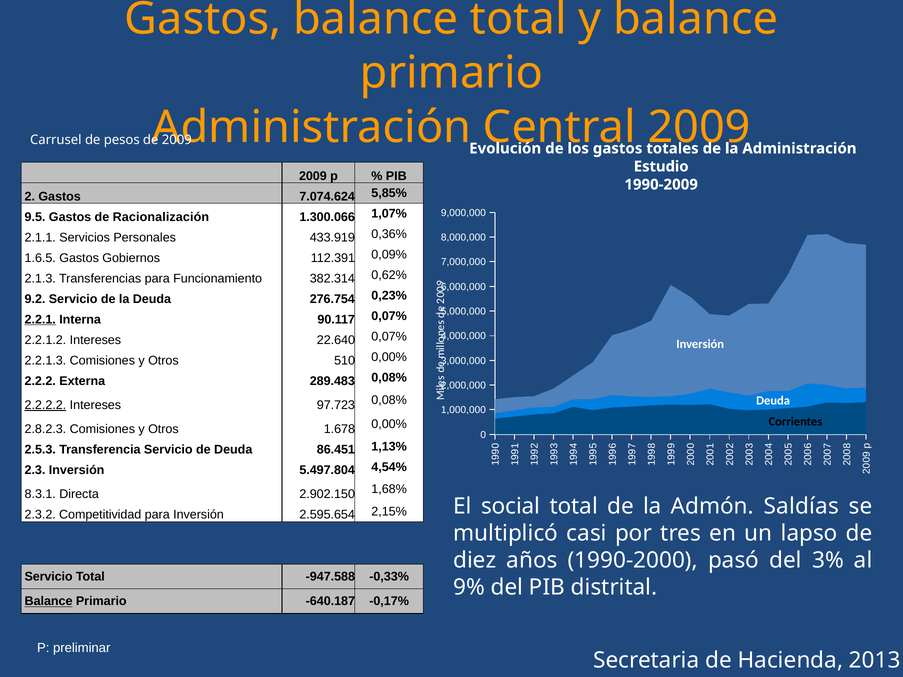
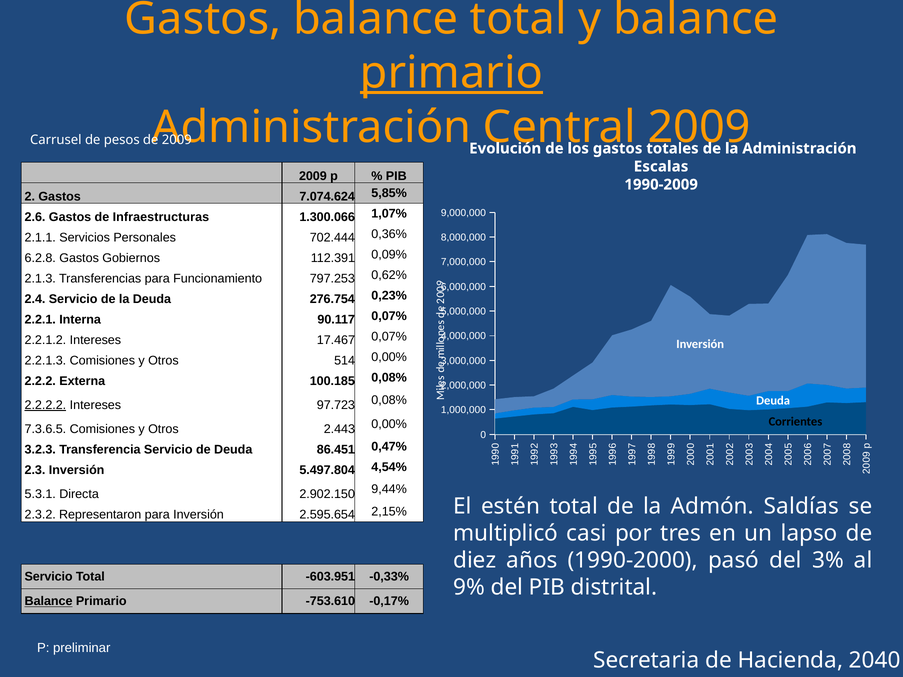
primario at (451, 73) underline: none -> present
Estudio: Estudio -> Escalas
9.5: 9.5 -> 2.6
Racionalización: Racionalización -> Infraestructuras
433.919: 433.919 -> 702.444
1.6.5: 1.6.5 -> 6.2.8
382.314: 382.314 -> 797.253
9.2: 9.2 -> 2.4
2.2.1 underline: present -> none
22.640: 22.640 -> 17.467
510: 510 -> 514
289.483: 289.483 -> 100.185
2.8.2.3: 2.8.2.3 -> 7.3.6.5
1.678: 1.678 -> 2.443
2.5.3: 2.5.3 -> 3.2.3
1,13%: 1,13% -> 0,47%
8.3.1: 8.3.1 -> 5.3.1
1,68%: 1,68% -> 9,44%
social: social -> estén
Competitividad: Competitividad -> Representaron
-947.588: -947.588 -> -603.951
-640.187: -640.187 -> -753.610
2013: 2013 -> 2040
